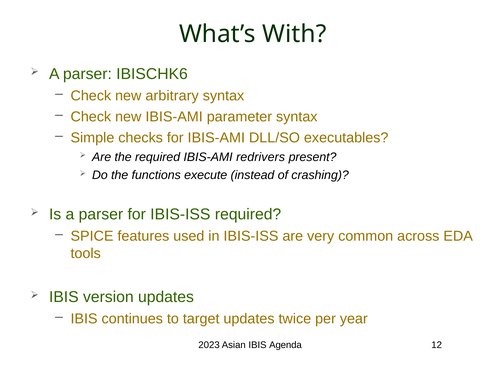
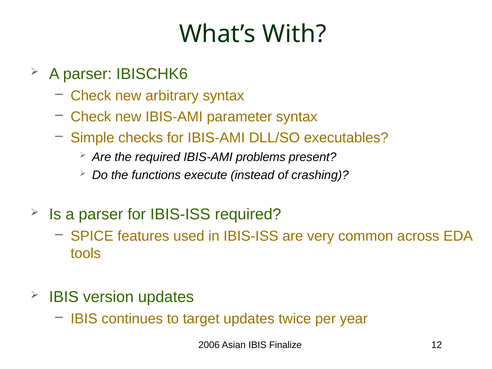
redrivers: redrivers -> problems
2023: 2023 -> 2006
Agenda: Agenda -> Finalize
